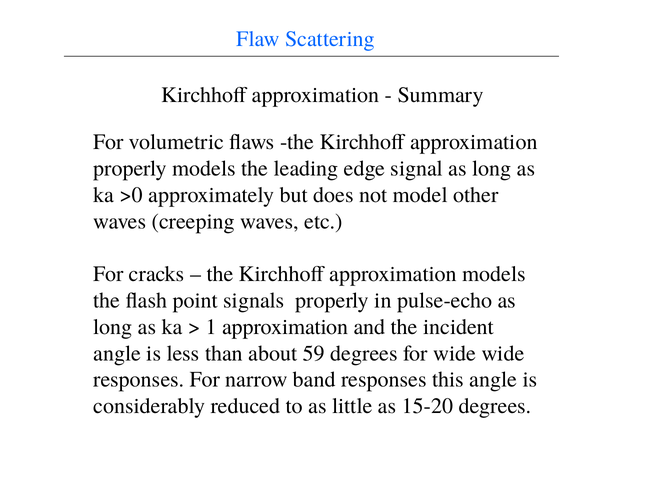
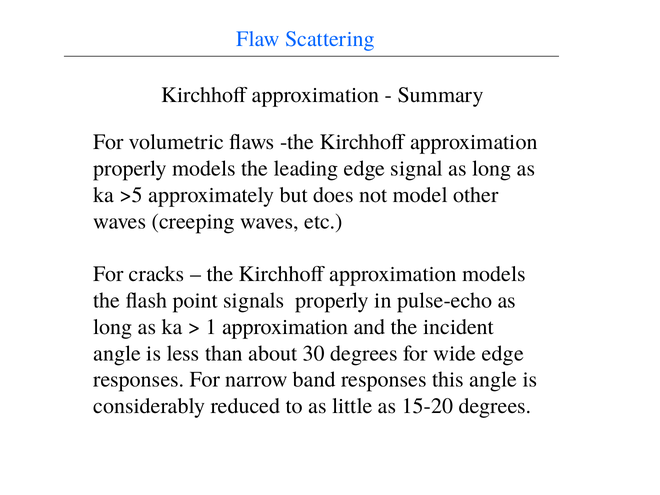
>0: >0 -> >5
59: 59 -> 30
wide wide: wide -> edge
